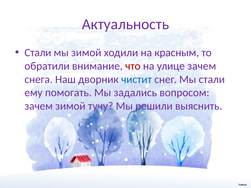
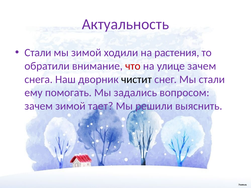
красным: красным -> растения
чистит colour: blue -> black
тучу: тучу -> тает
